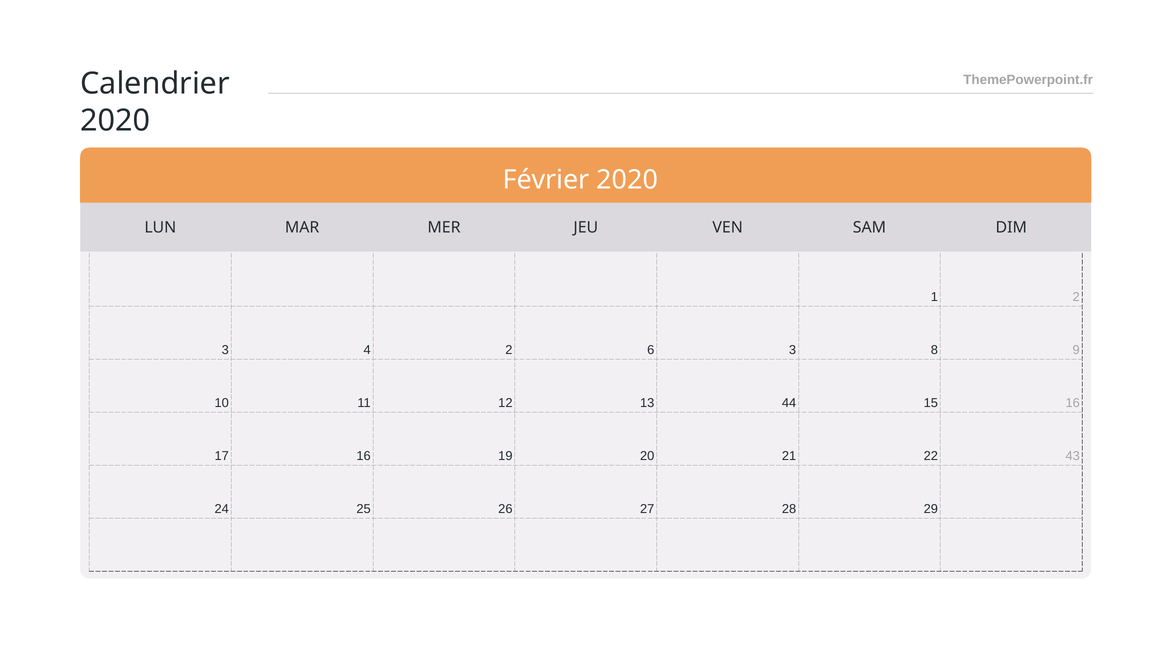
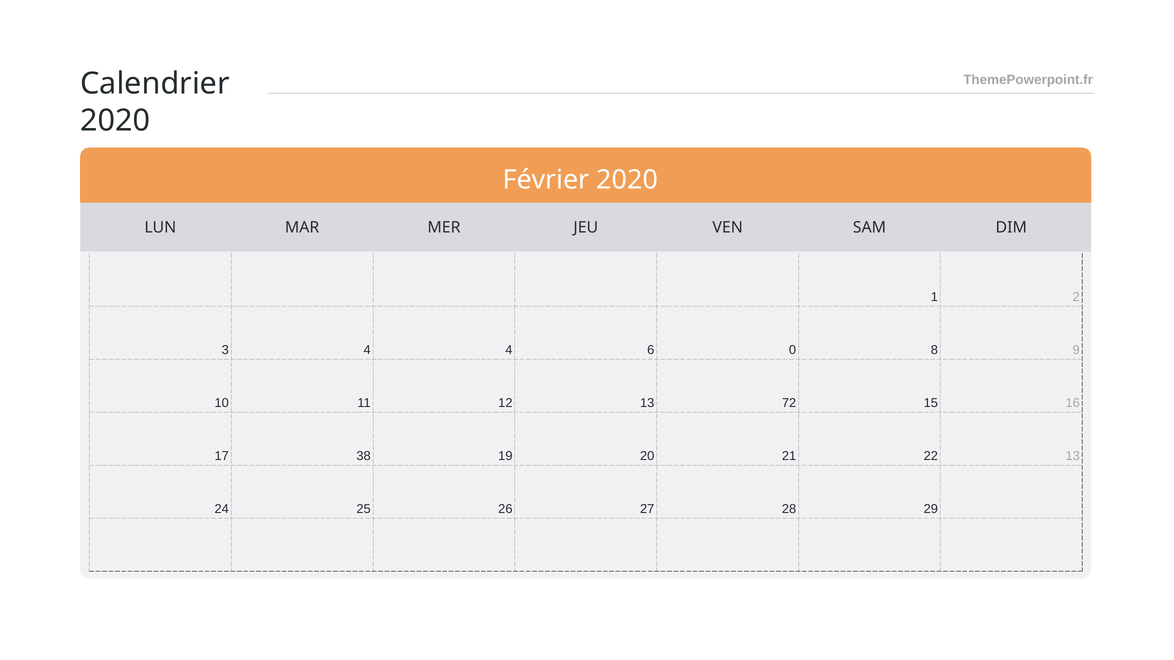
4 2: 2 -> 4
6 3: 3 -> 0
44: 44 -> 72
17 16: 16 -> 38
22 43: 43 -> 13
